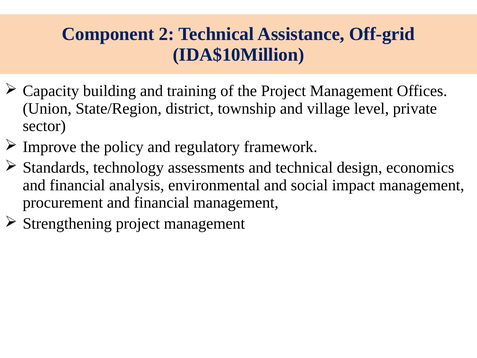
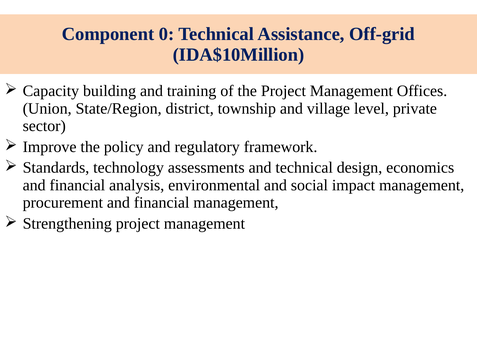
2: 2 -> 0
